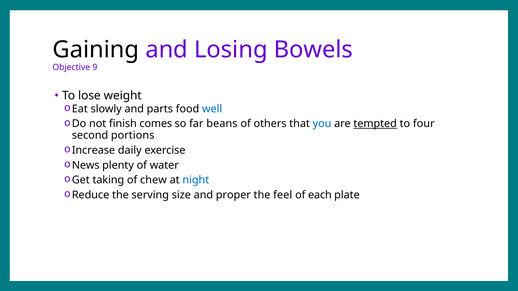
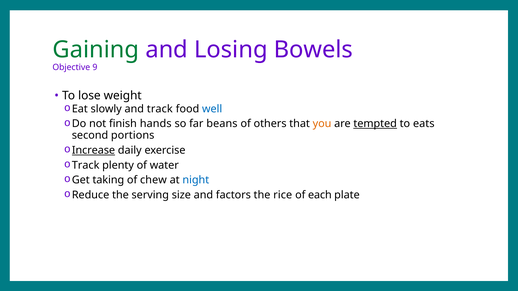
Gaining colour: black -> green
and parts: parts -> track
comes: comes -> hands
you colour: blue -> orange
four: four -> eats
Increase underline: none -> present
News at (86, 165): News -> Track
proper: proper -> factors
feel: feel -> rice
